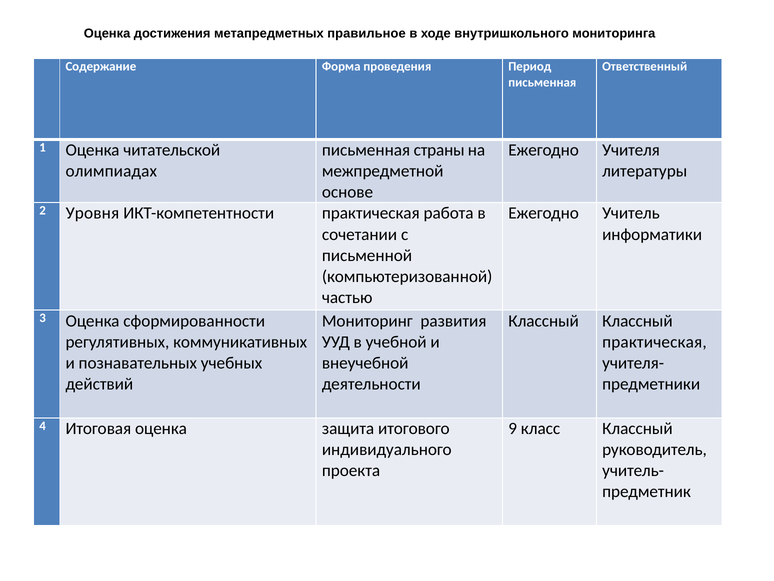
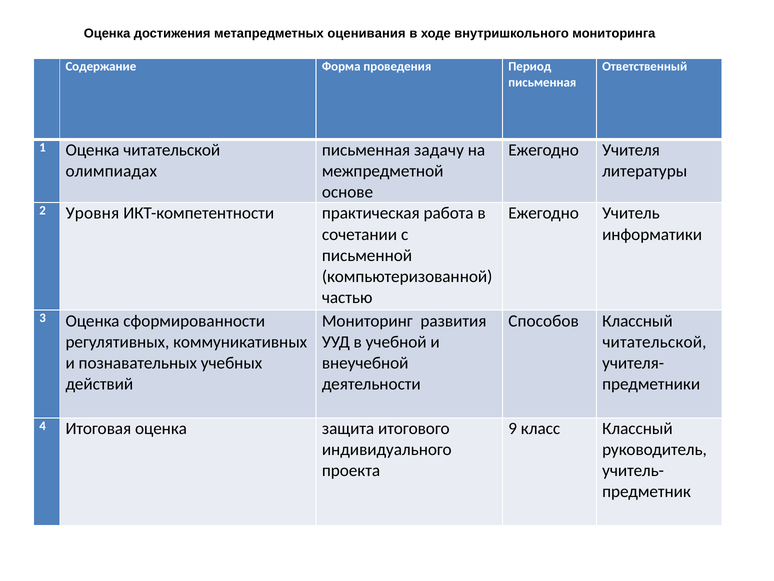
правильное: правильное -> оценивания
страны: страны -> задачу
Классный at (544, 321): Классный -> Способов
практическая at (654, 342): практическая -> читательской
